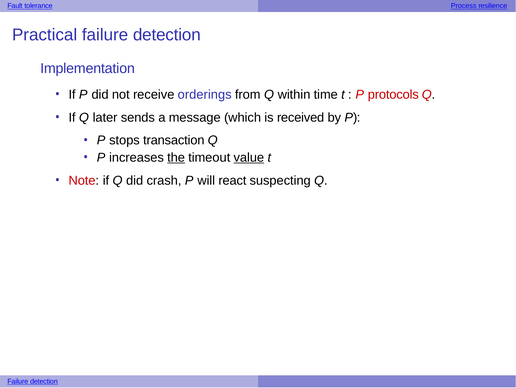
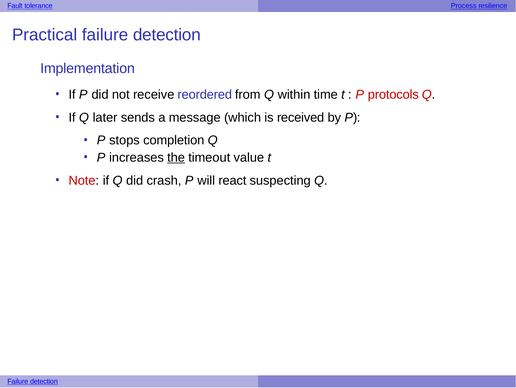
orderings: orderings -> reordered
transaction: transaction -> completion
value underline: present -> none
